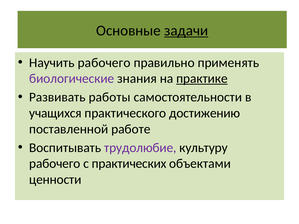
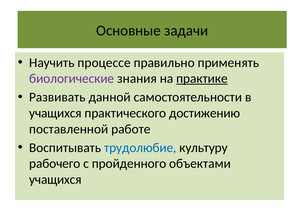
задачи underline: present -> none
Научить рабочего: рабочего -> процессе
работы: работы -> данной
трудолюбие colour: purple -> blue
практических: практических -> пройденного
ценности at (55, 180): ценности -> учащихся
